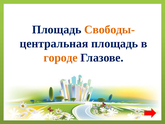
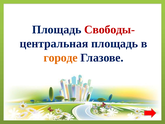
Свободы- colour: orange -> red
